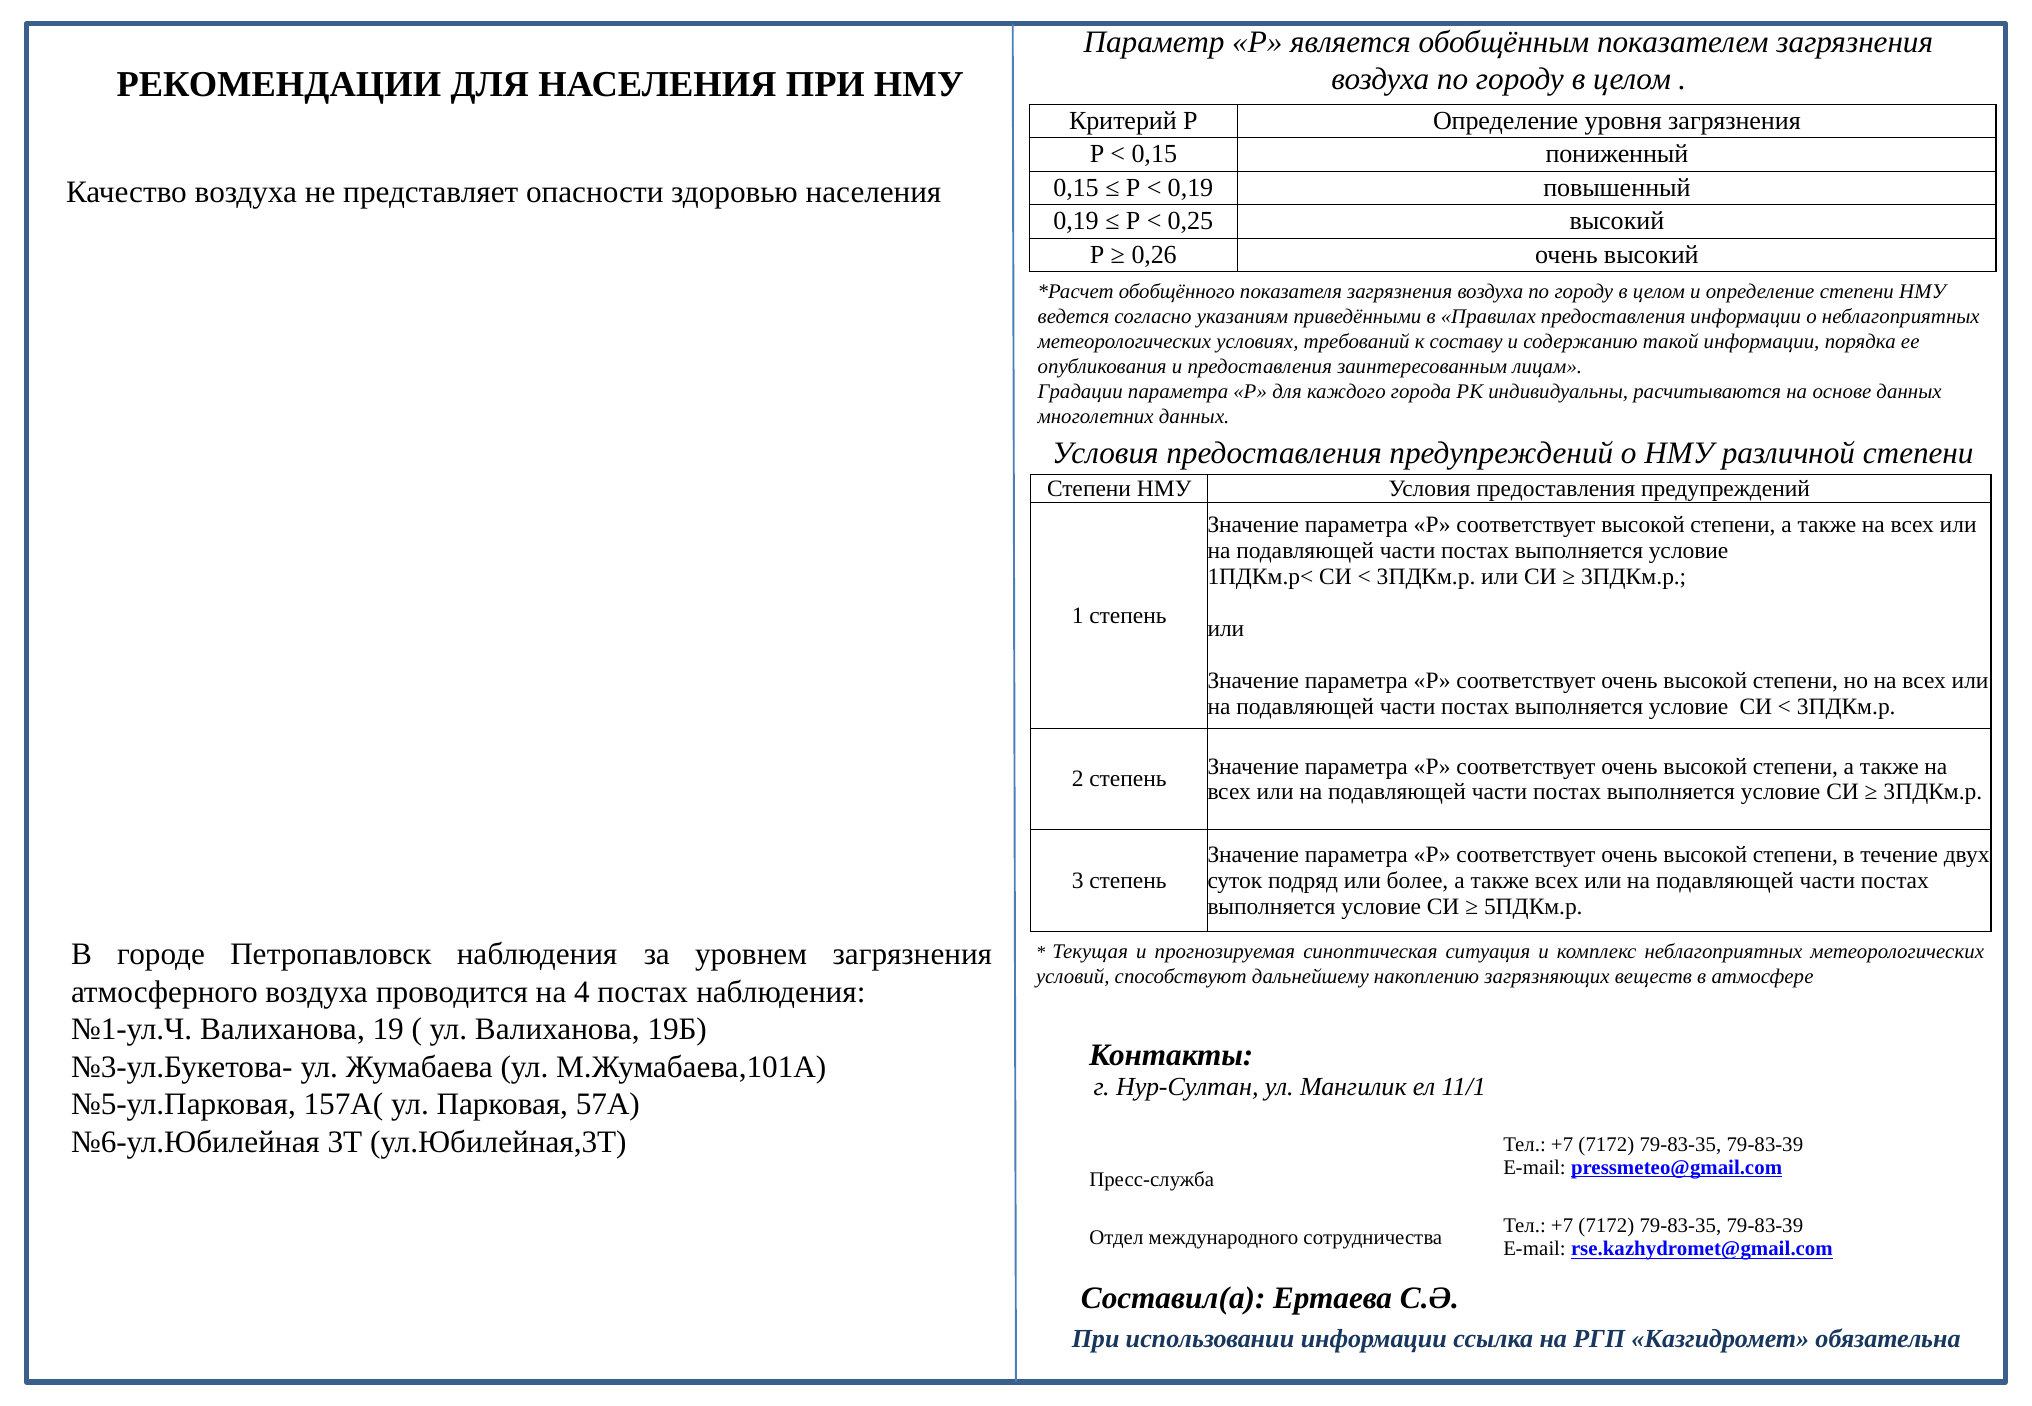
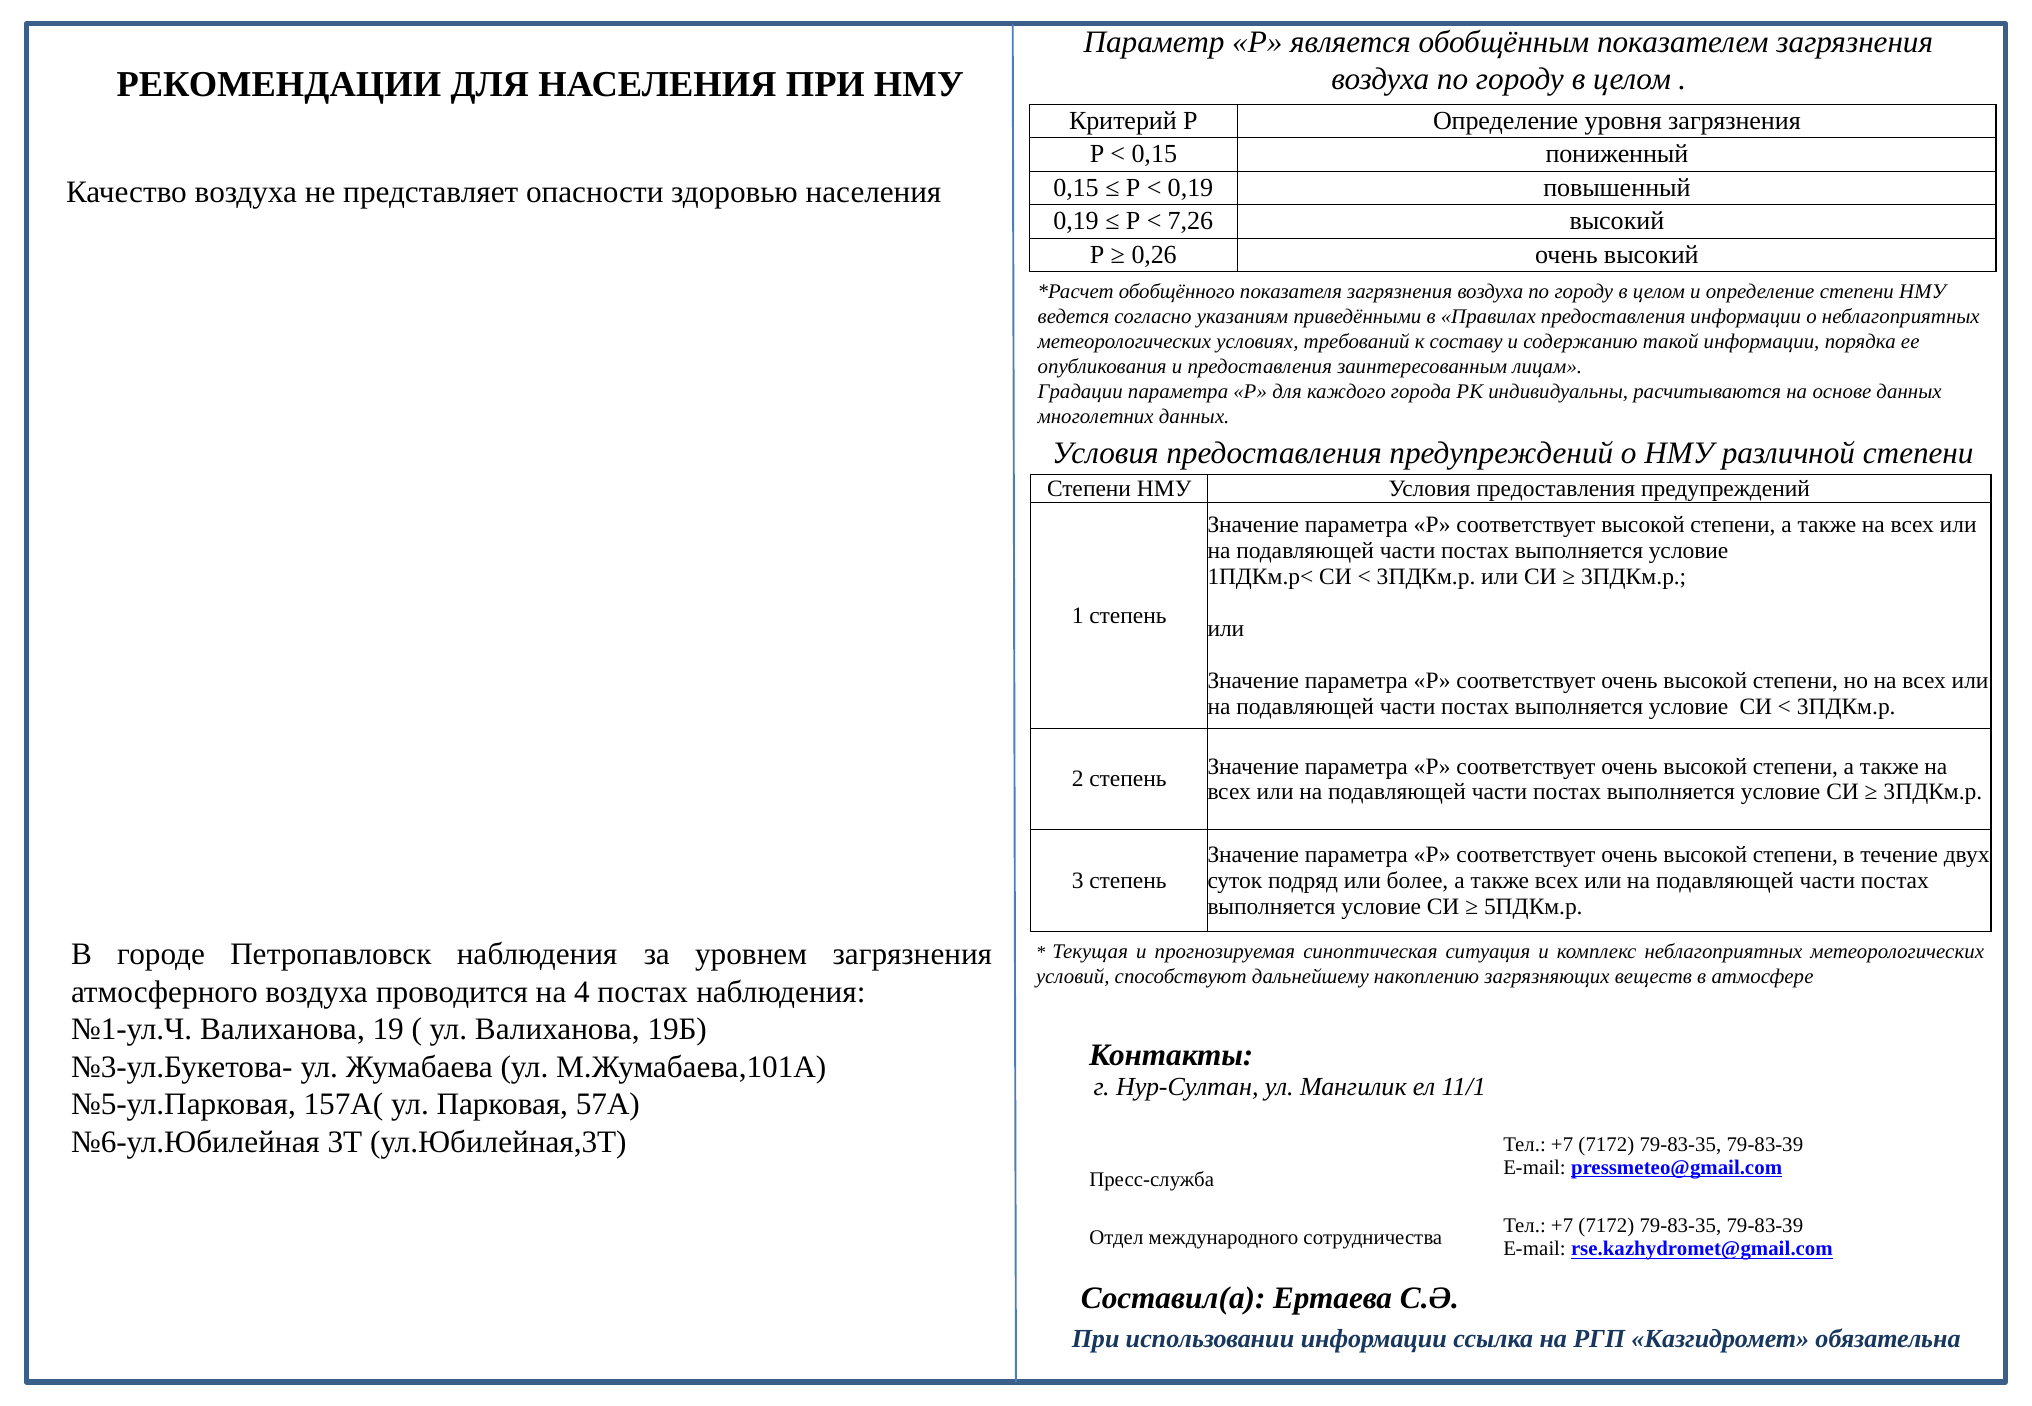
0,25: 0,25 -> 7,26
